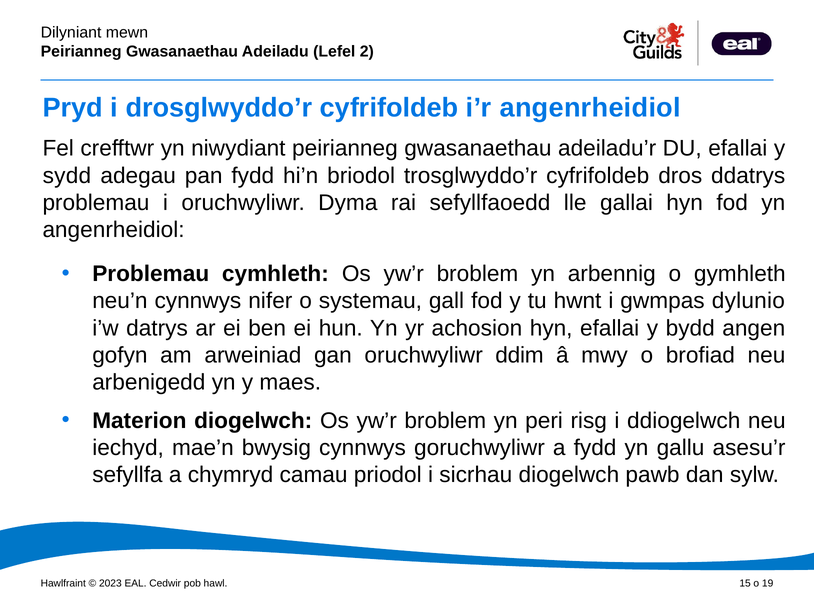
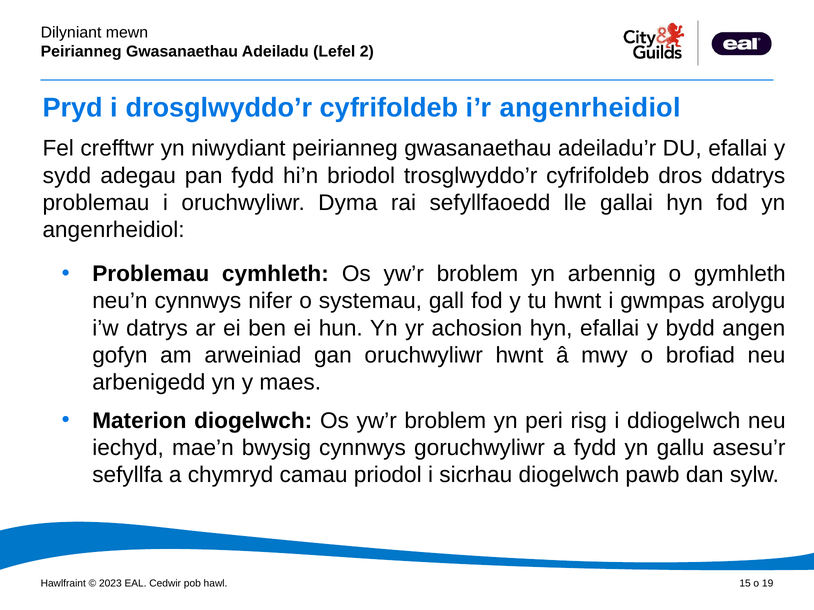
dylunio: dylunio -> arolygu
oruchwyliwr ddim: ddim -> hwnt
